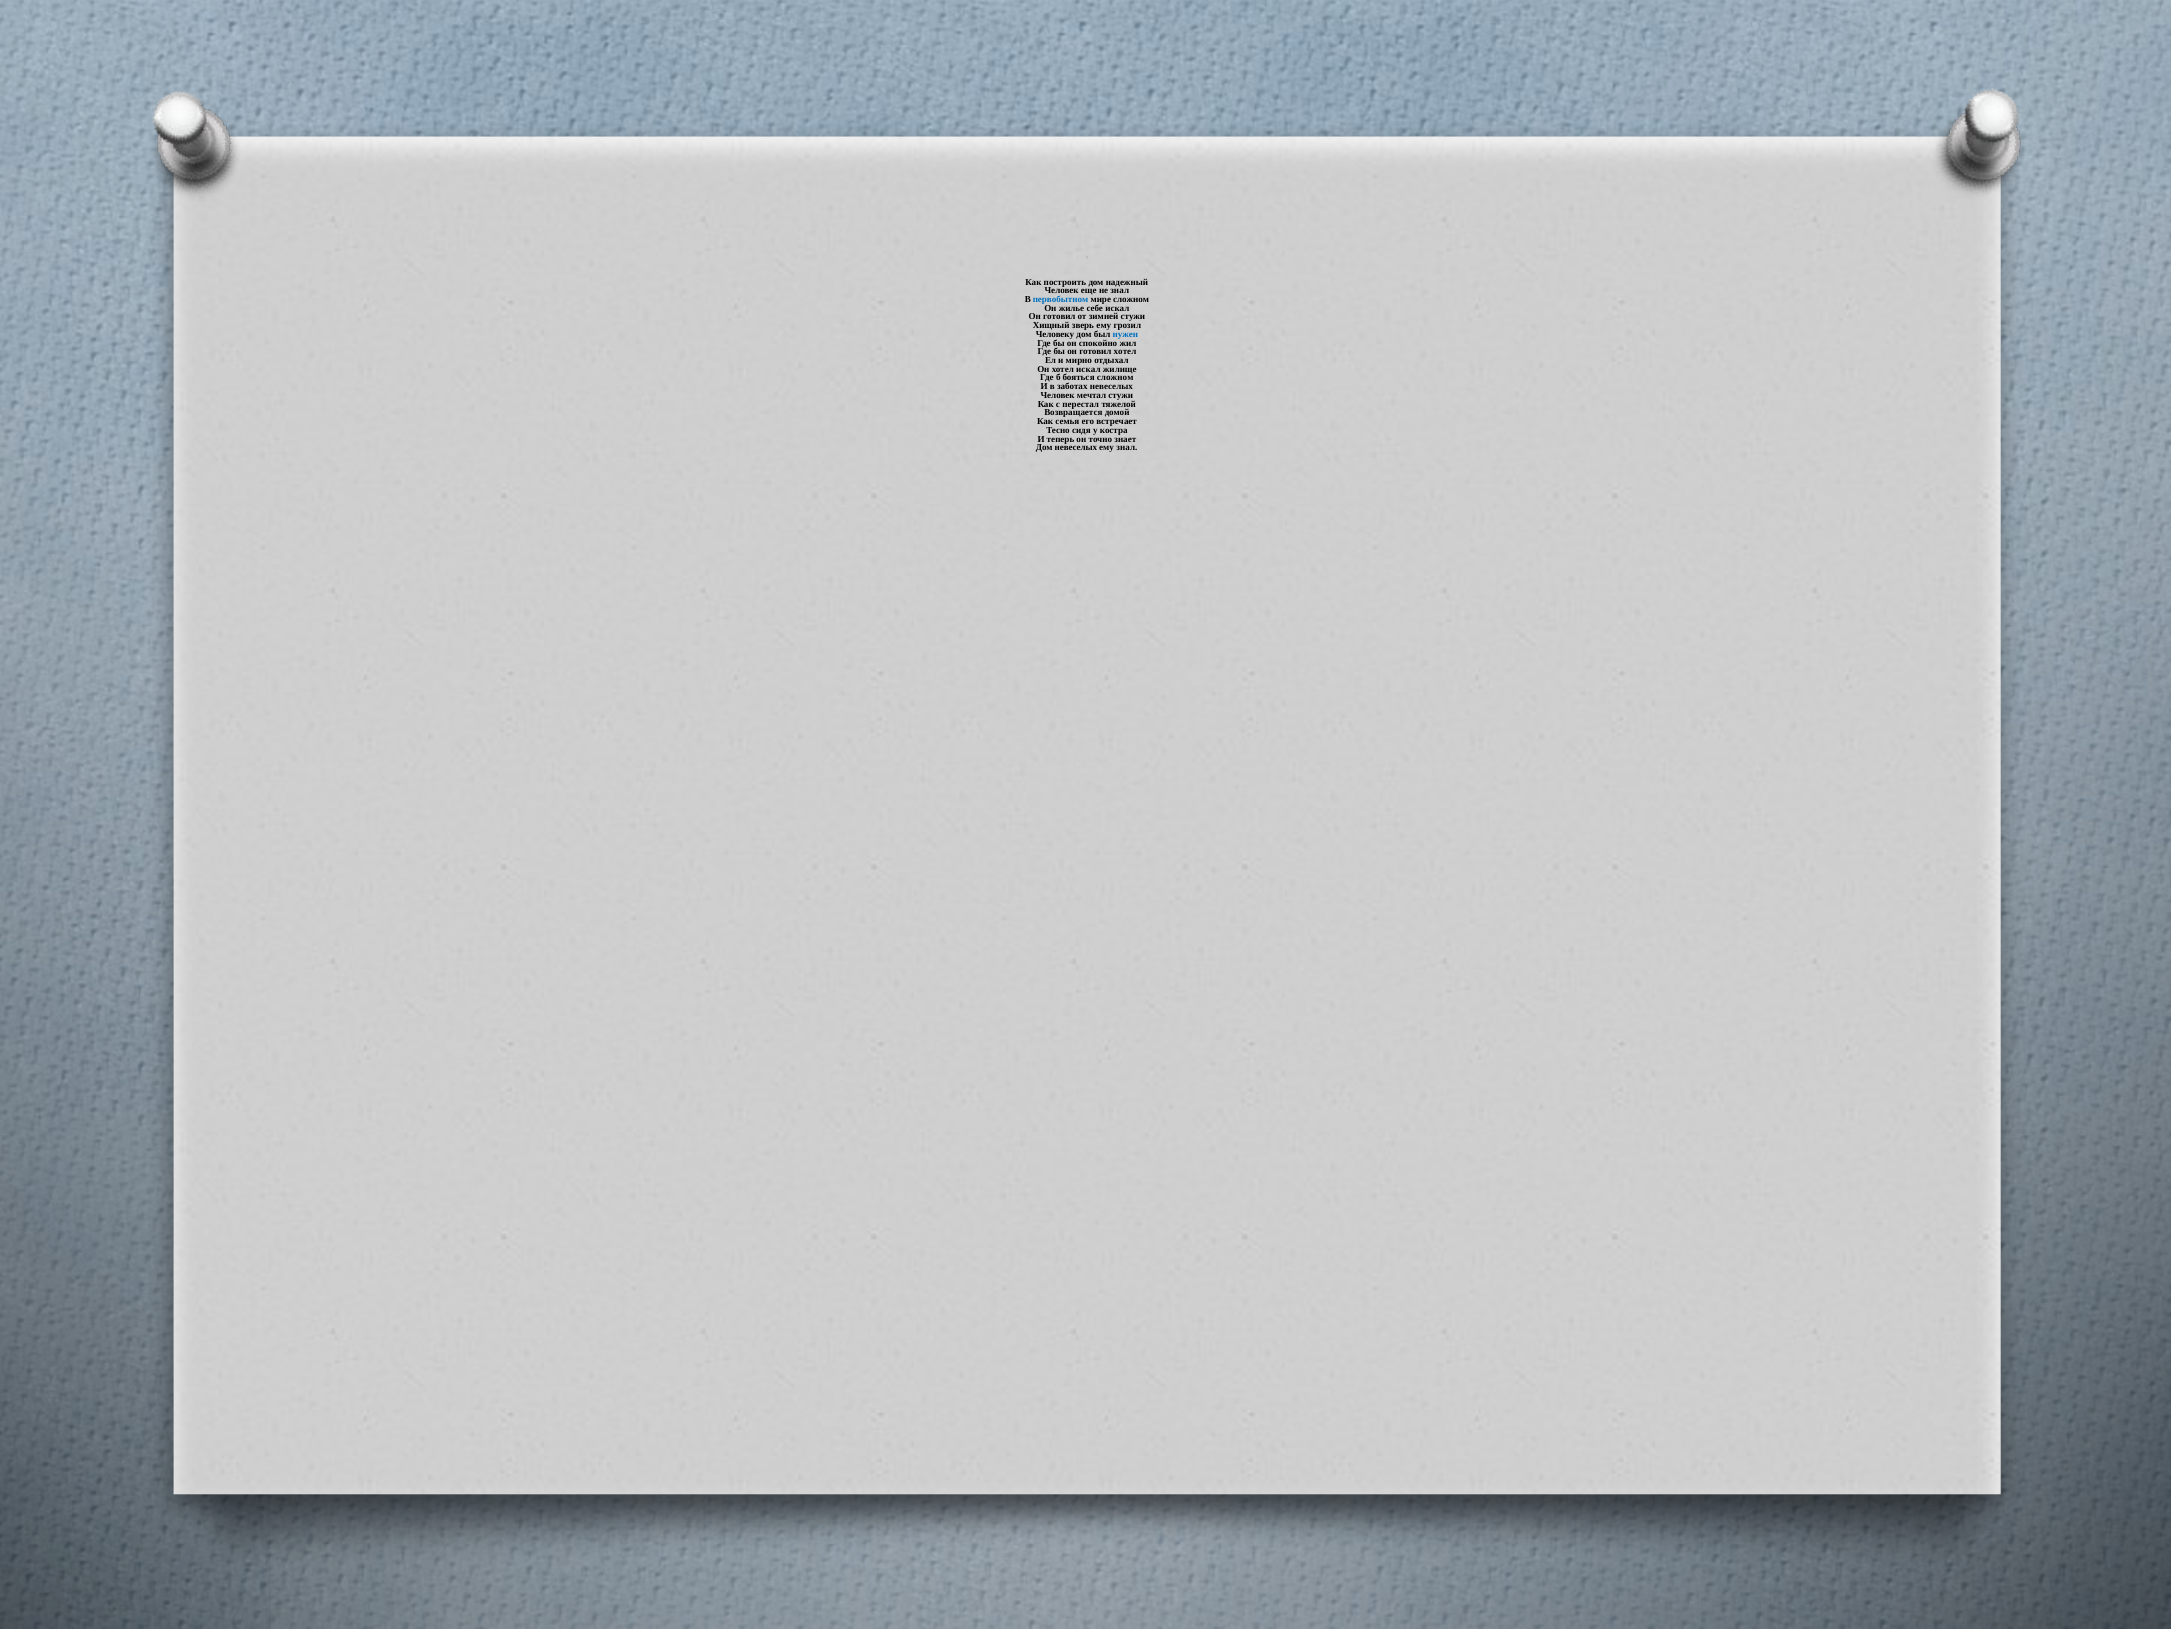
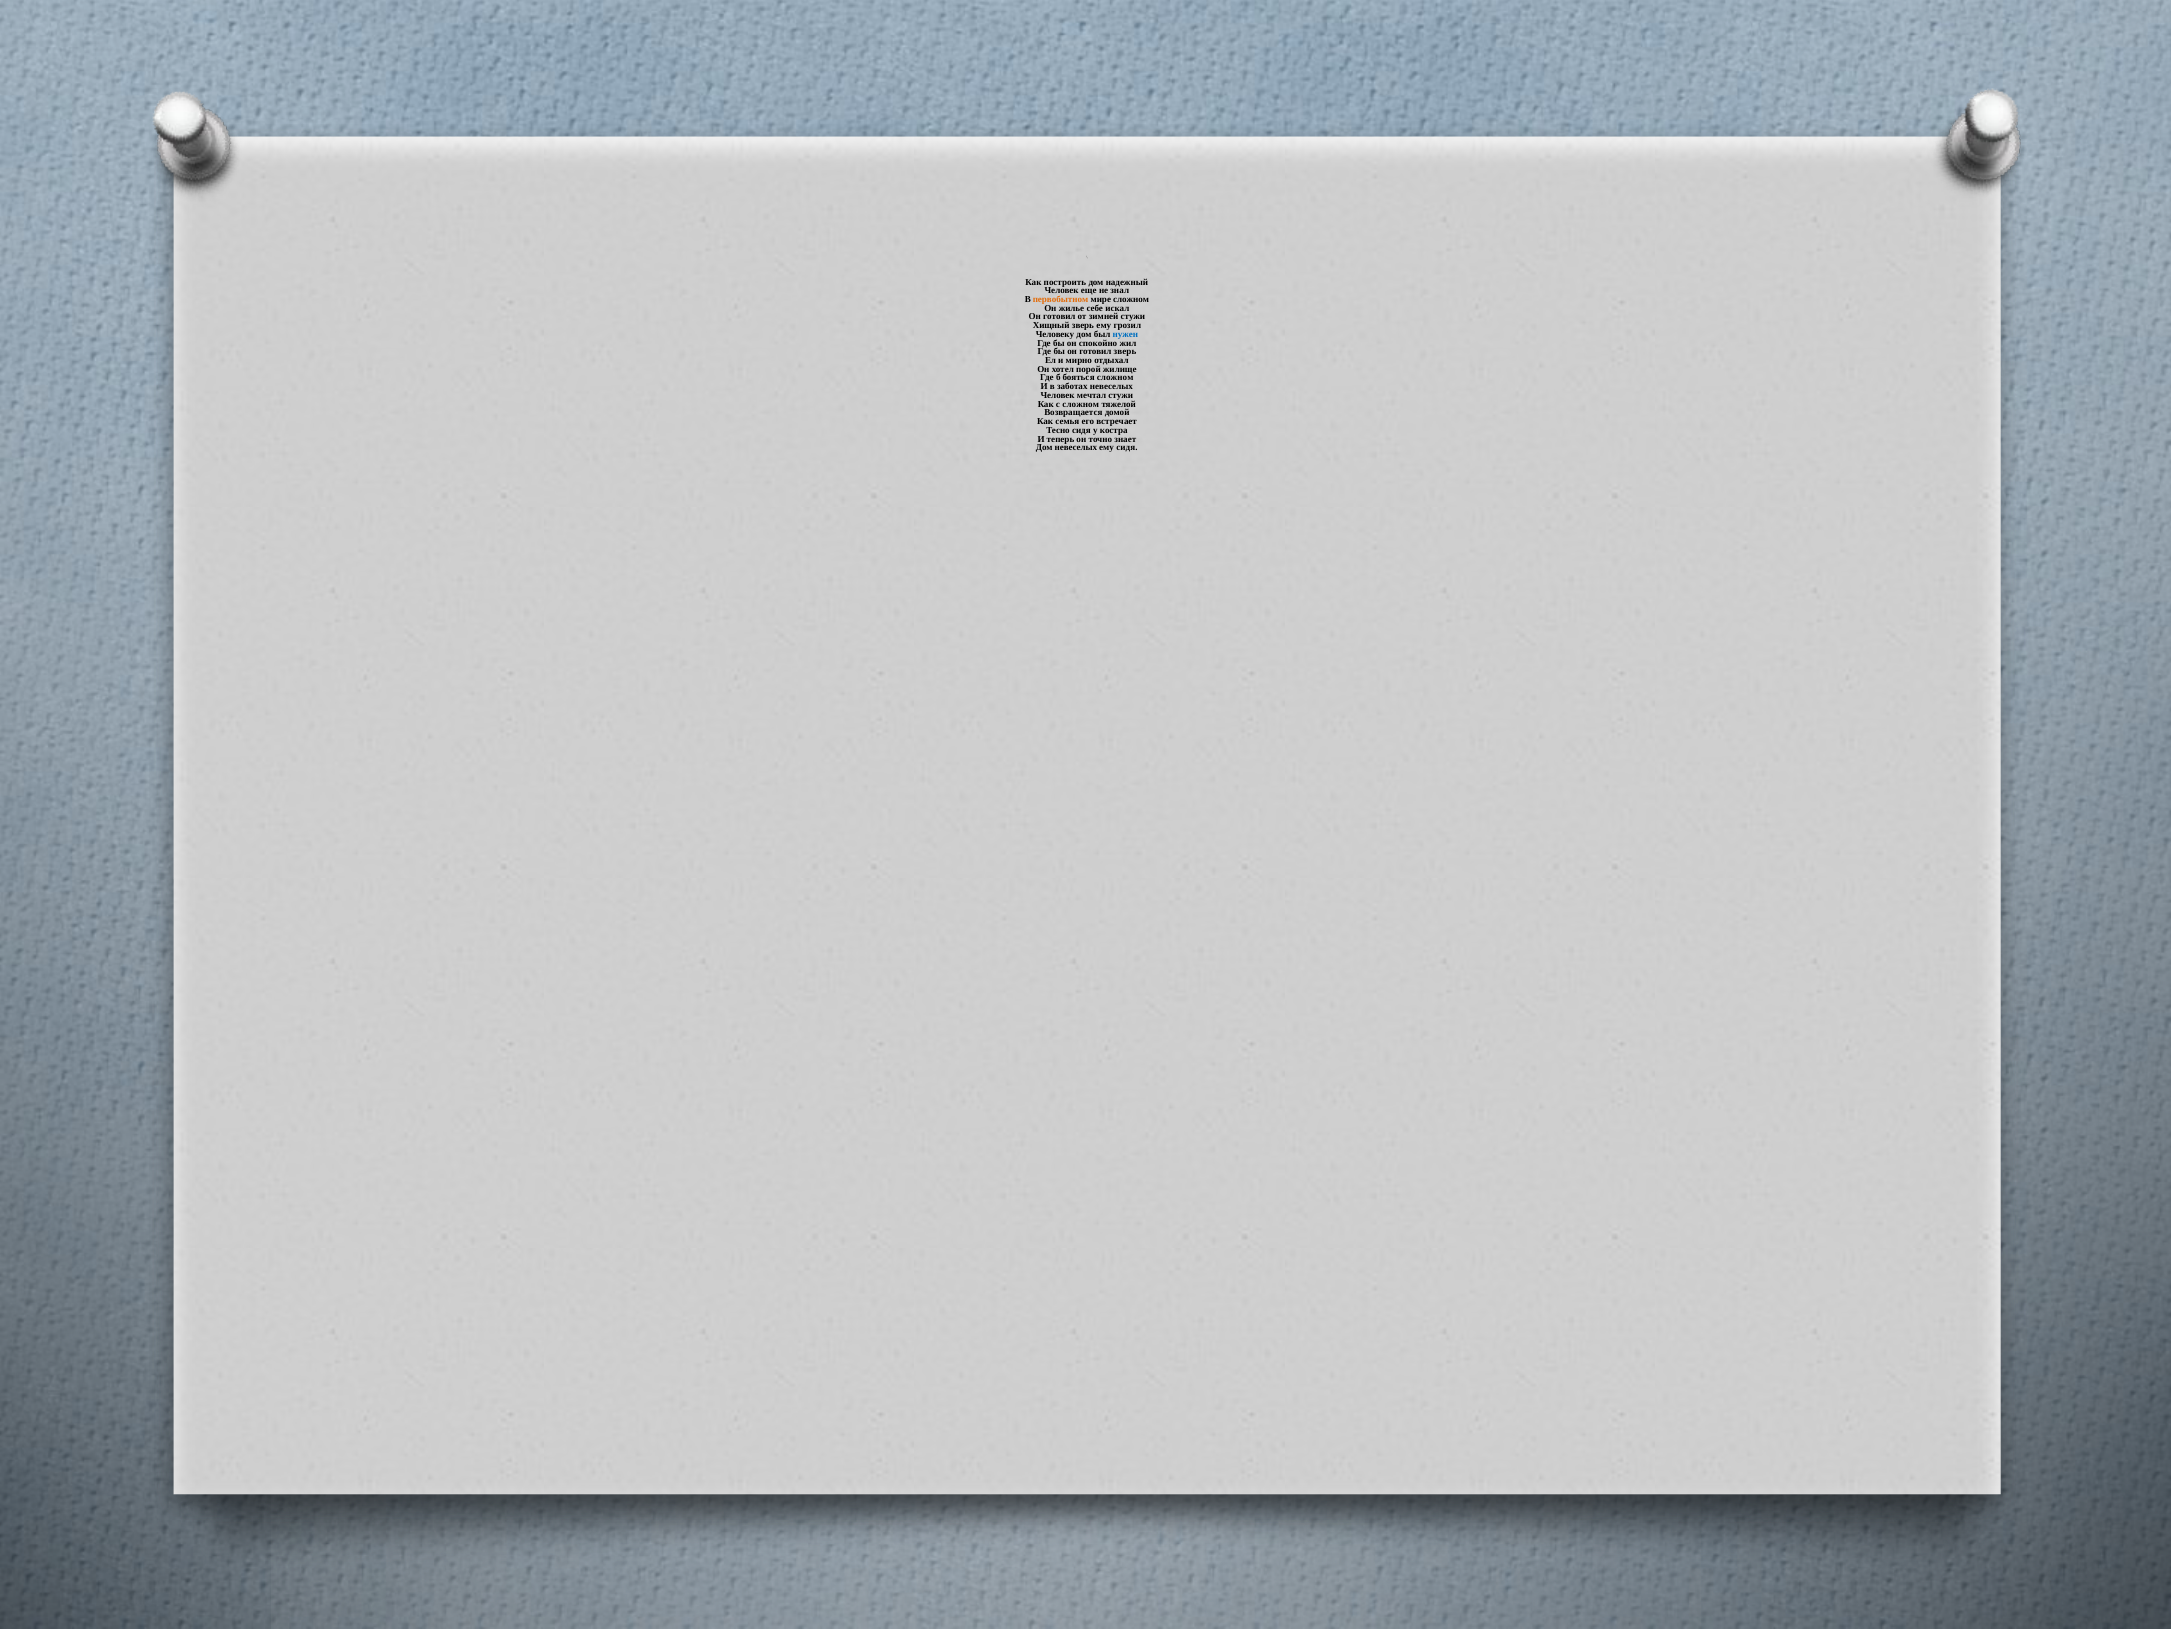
первобытном colour: blue -> orange
готовил хотел: хотел -> зверь
хотел искал: искал -> порой
с перестал: перестал -> сложном
ему знал: знал -> сидя
